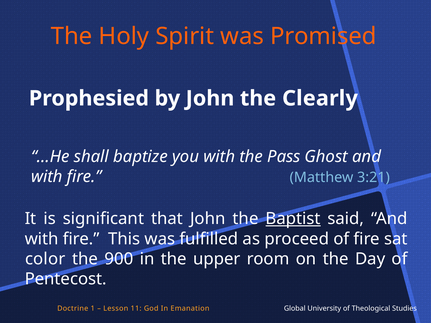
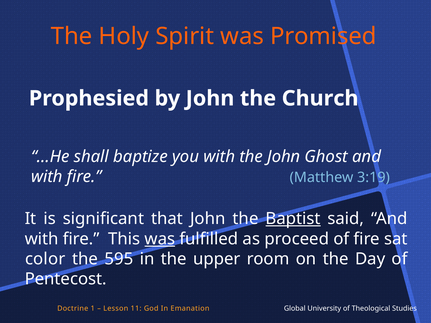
Clearly: Clearly -> Church
the Pass: Pass -> John
3:21: 3:21 -> 3:19
was at (160, 239) underline: none -> present
900: 900 -> 595
